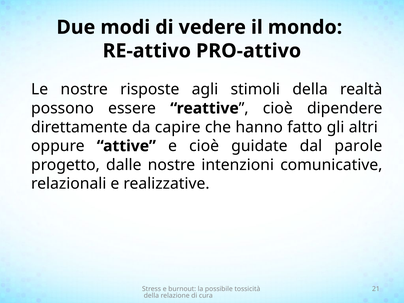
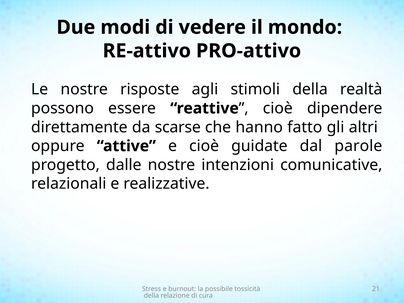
capire: capire -> scarse
